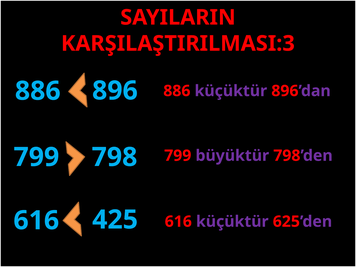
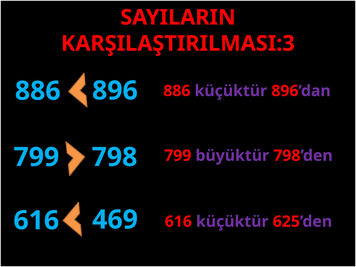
425: 425 -> 469
